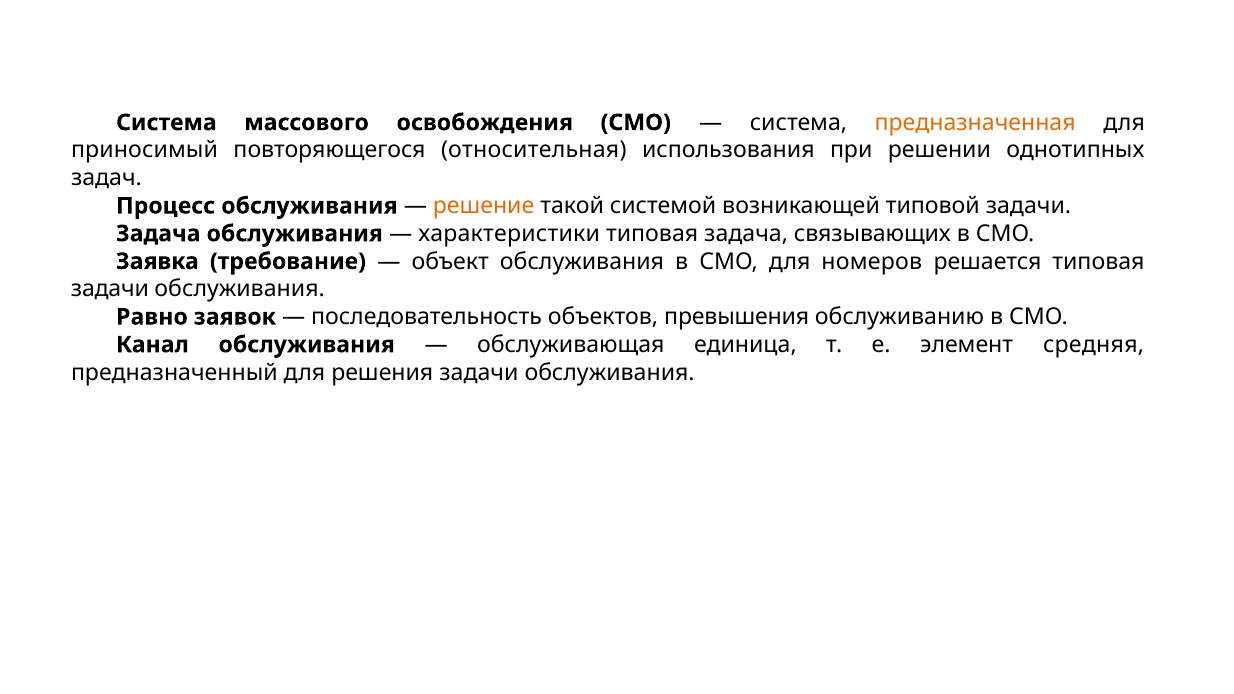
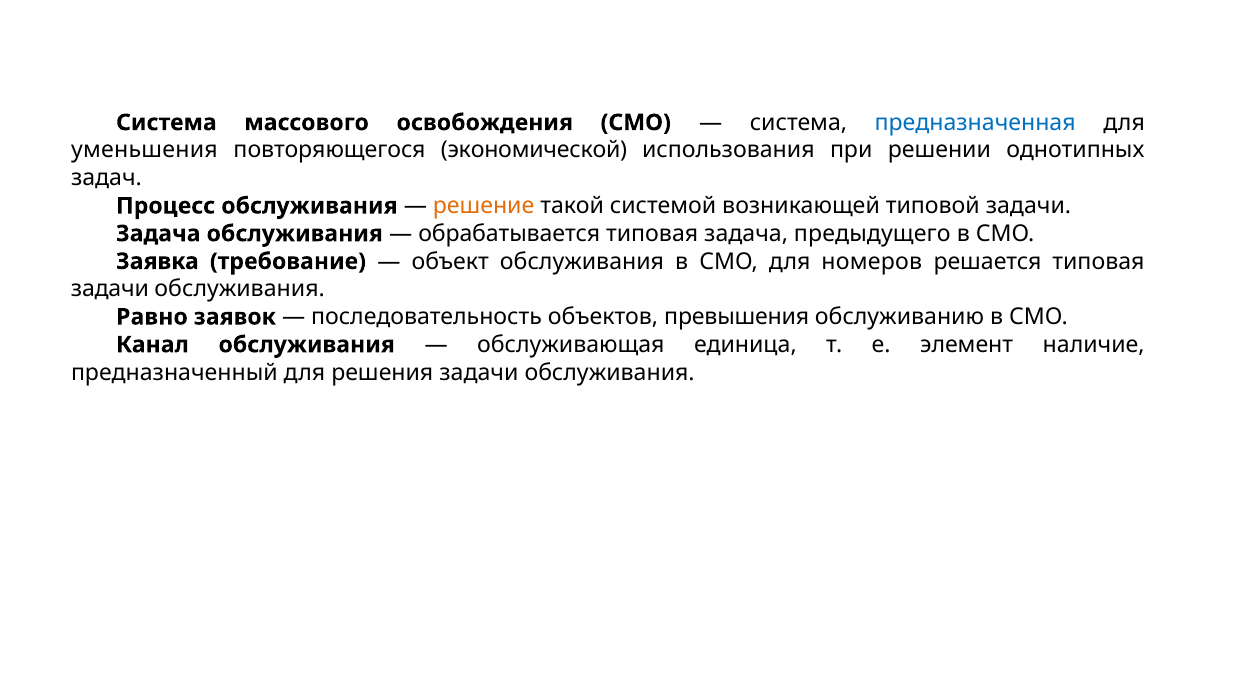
предназначенная colour: orange -> blue
приносимый: приносимый -> уменьшения
относительная: относительная -> экономической
характеристики: характеристики -> обрабатывается
связывающих: связывающих -> предыдущего
средняя: средняя -> наличие
